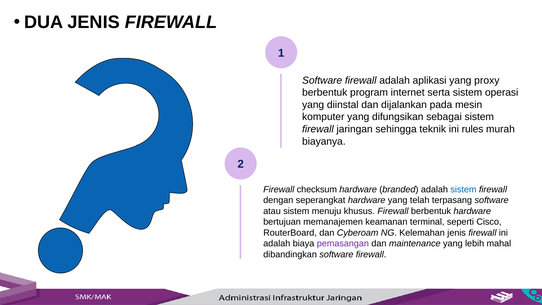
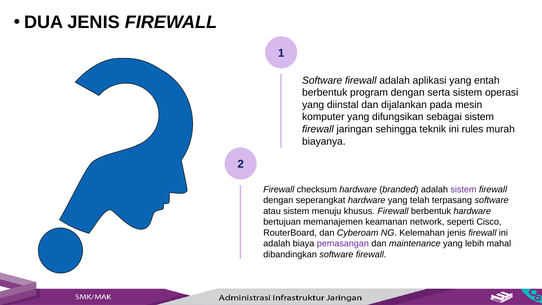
proxy: proxy -> entah
program internet: internet -> dengan
sistem at (463, 189) colour: blue -> purple
terminal: terminal -> network
